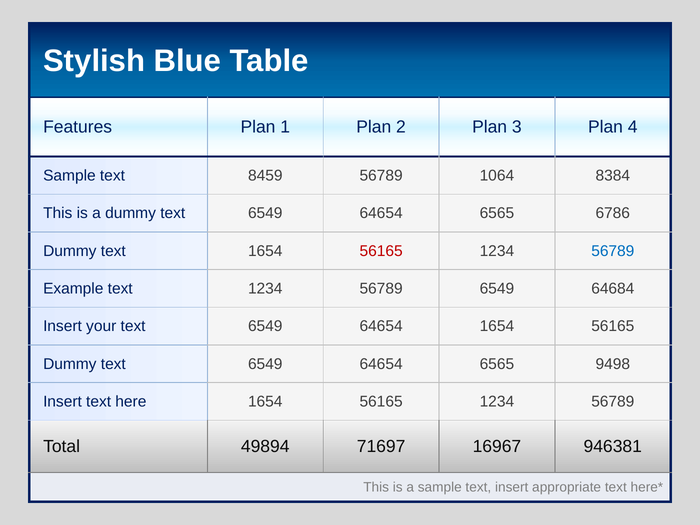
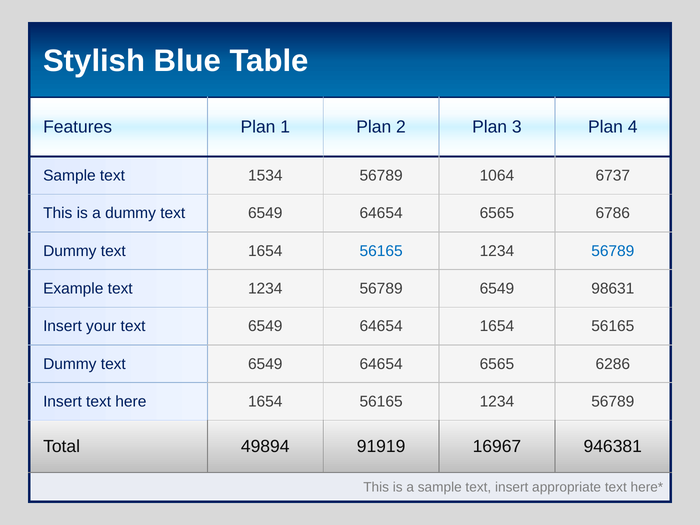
8459: 8459 -> 1534
8384: 8384 -> 6737
56165 at (381, 251) colour: red -> blue
64684: 64684 -> 98631
9498: 9498 -> 6286
71697: 71697 -> 91919
